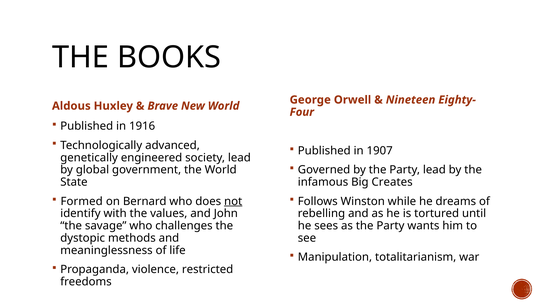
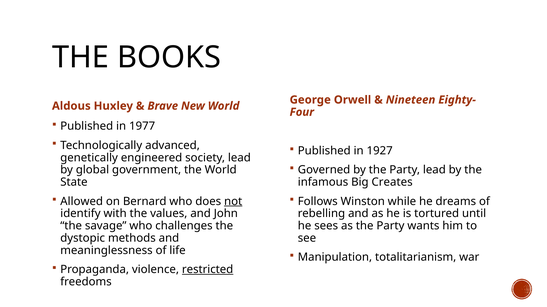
1916: 1916 -> 1977
1907: 1907 -> 1927
Formed: Formed -> Allowed
restricted underline: none -> present
